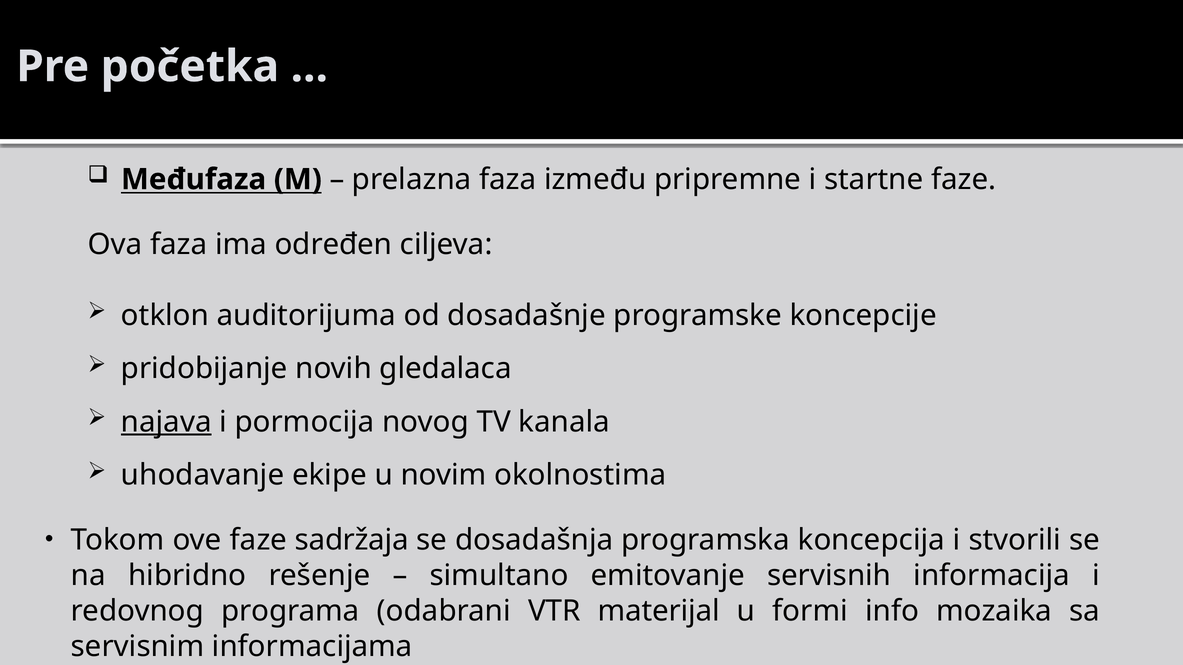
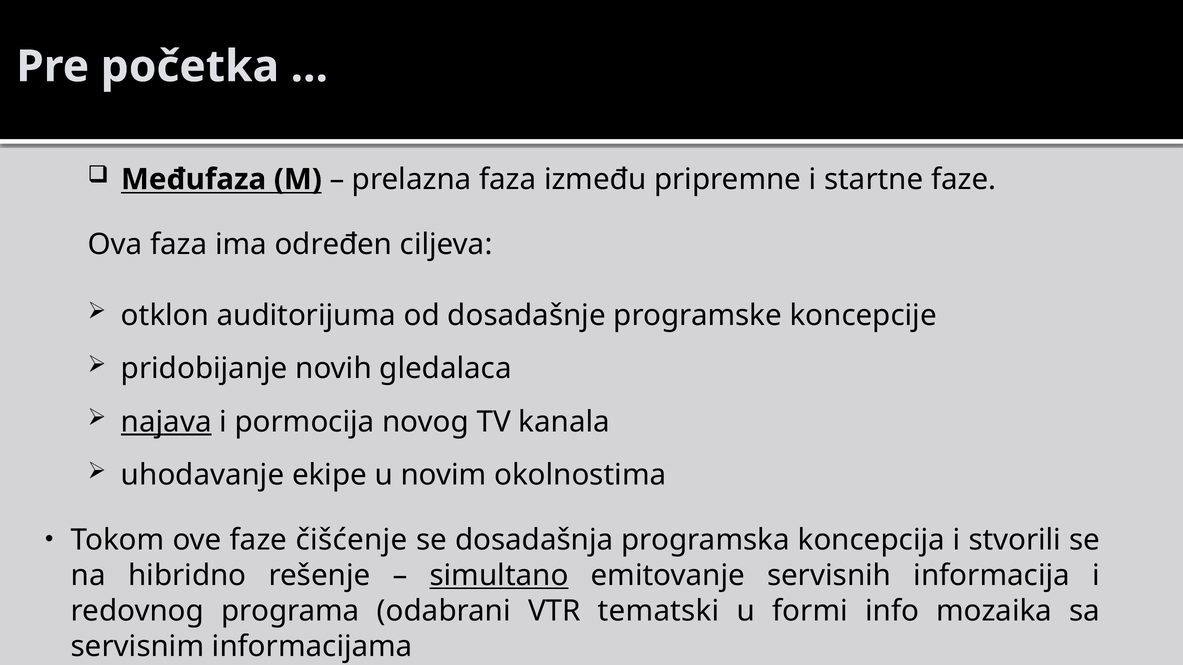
sadržaja: sadržaja -> čišćenje
simultano underline: none -> present
materijal: materijal -> tematski
